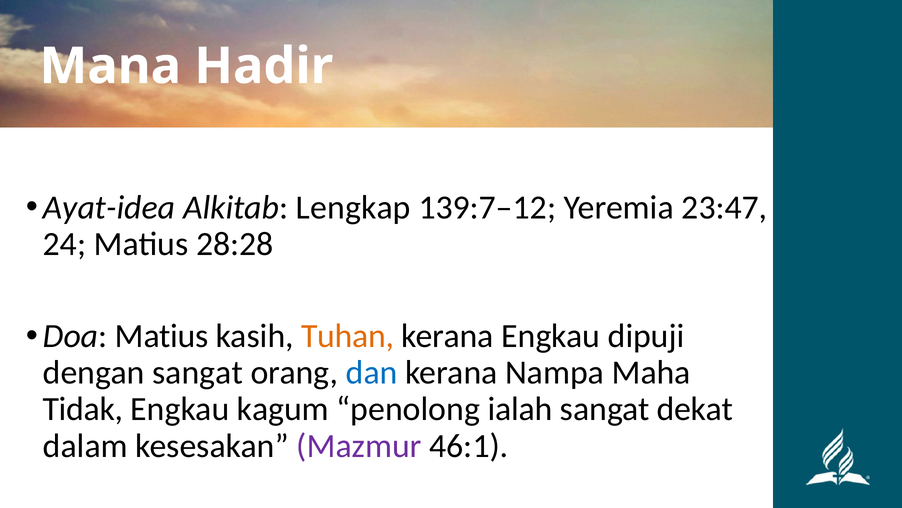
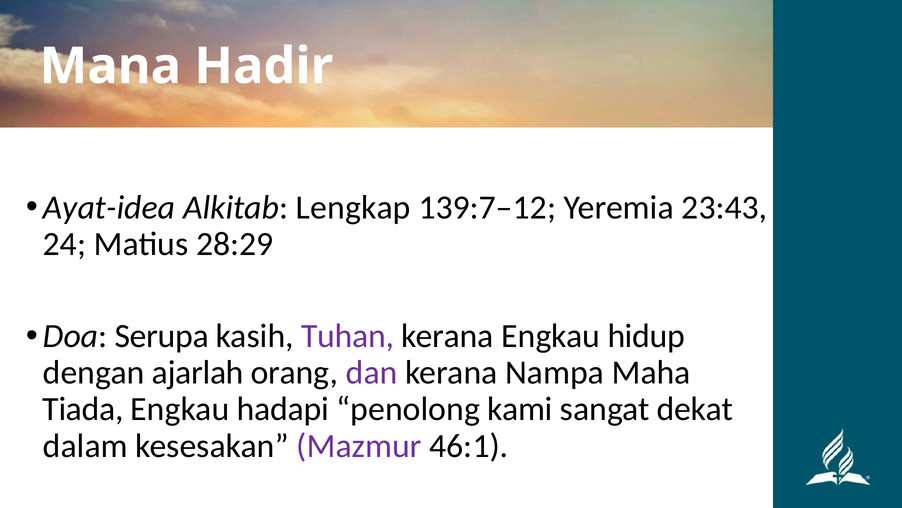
23:47: 23:47 -> 23:43
28:28: 28:28 -> 28:29
Doa Matius: Matius -> Serupa
Tuhan colour: orange -> purple
dipuji: dipuji -> hidup
dengan sangat: sangat -> ajarlah
dan colour: blue -> purple
Tidak: Tidak -> Tiada
kagum: kagum -> hadapi
ialah: ialah -> kami
